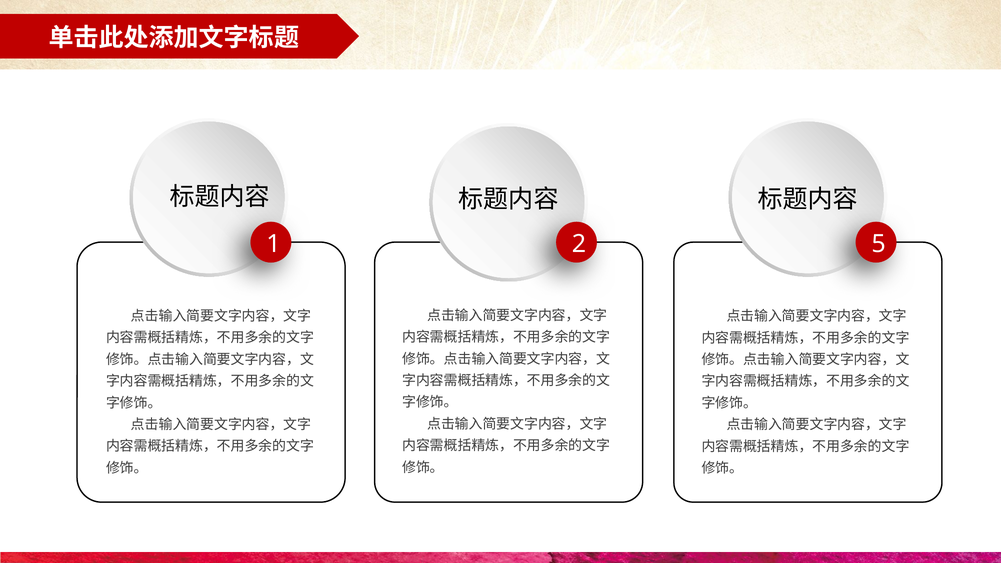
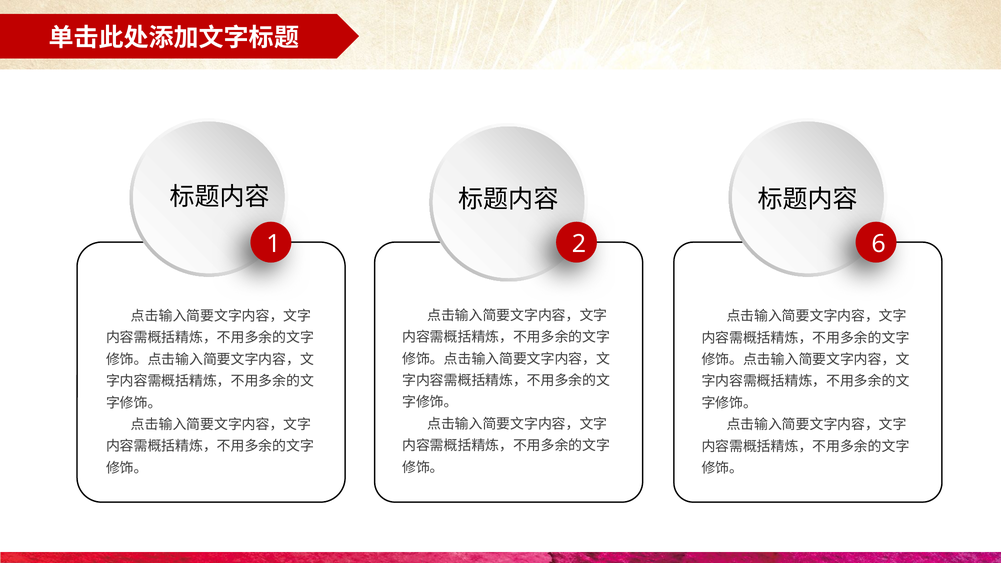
5: 5 -> 6
